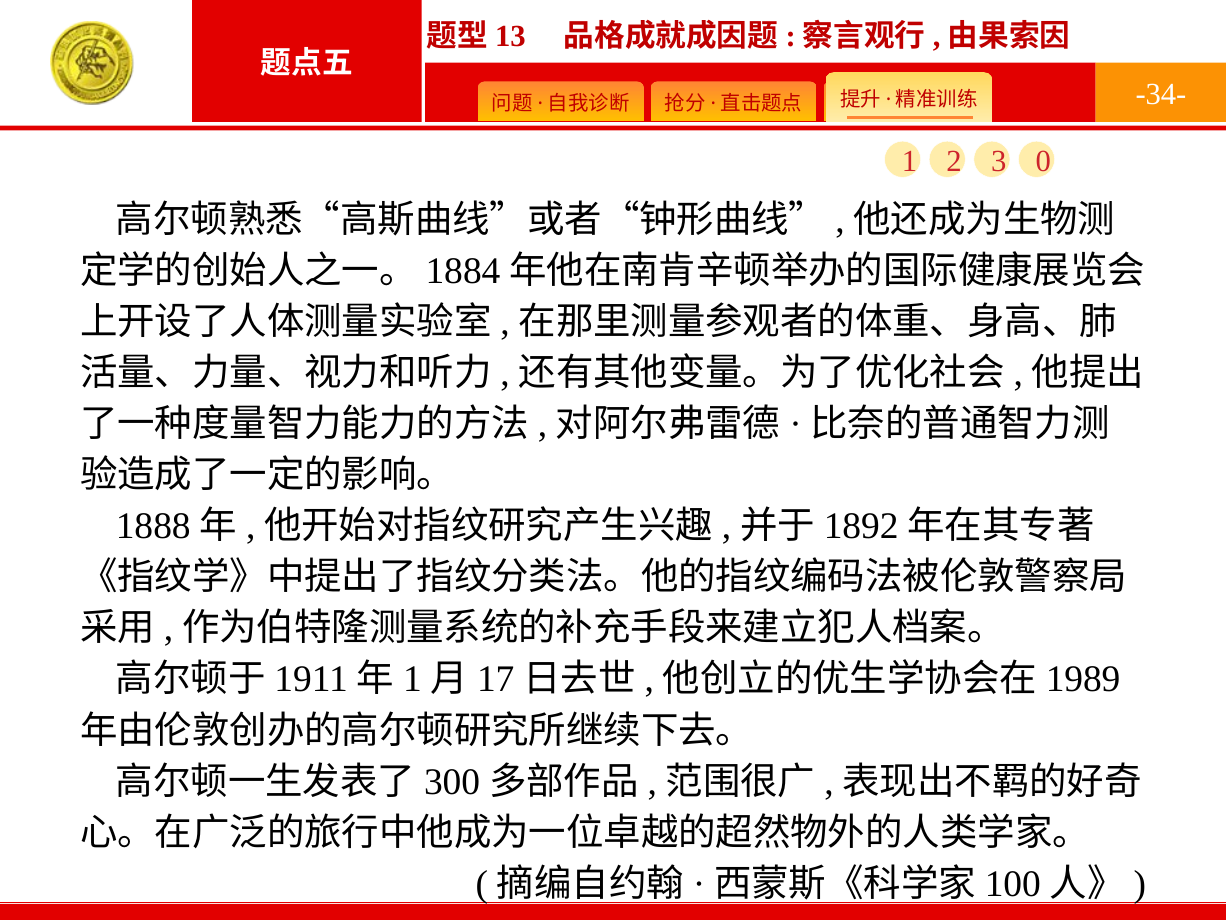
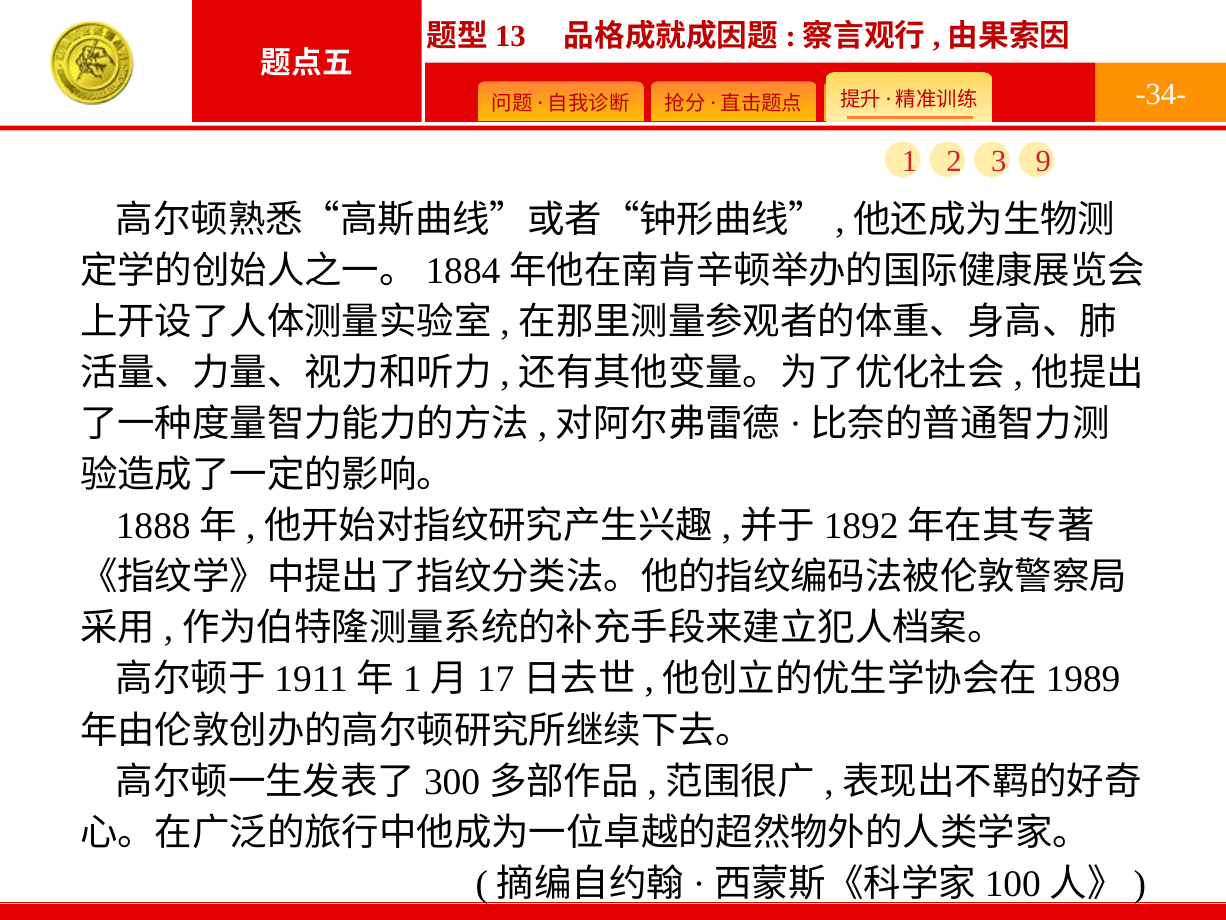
0: 0 -> 9
